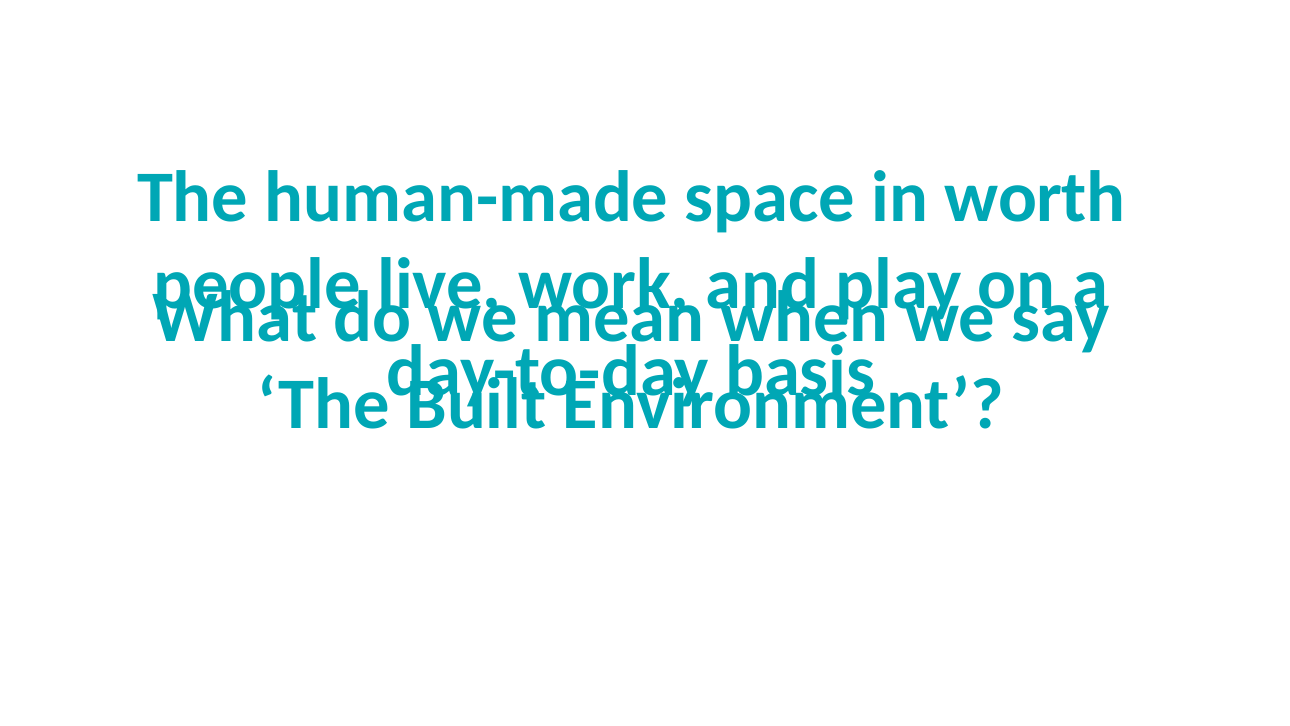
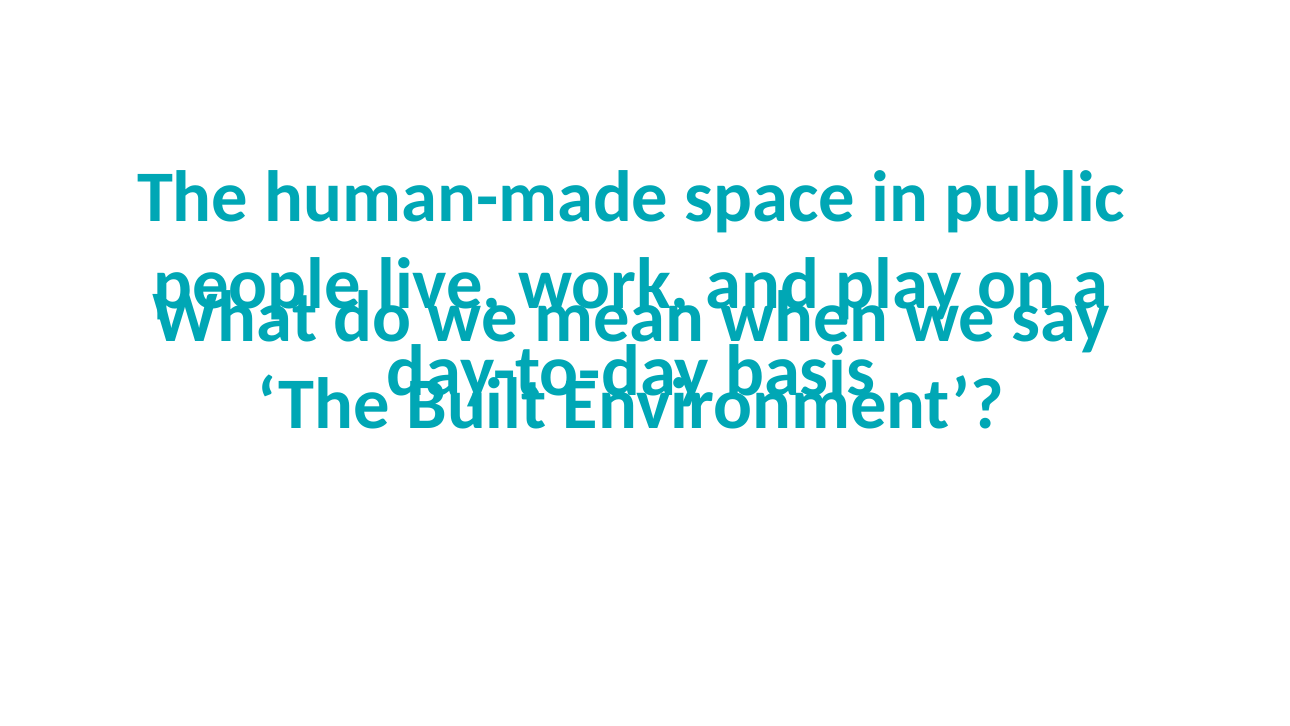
worth: worth -> public
